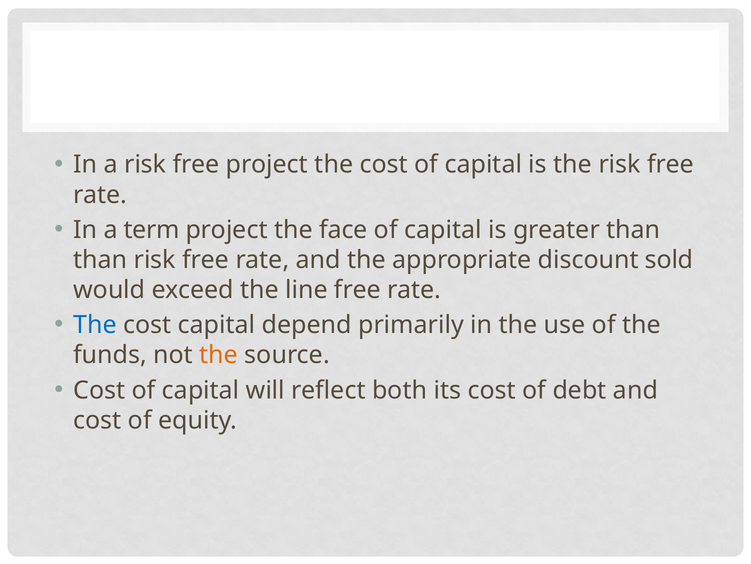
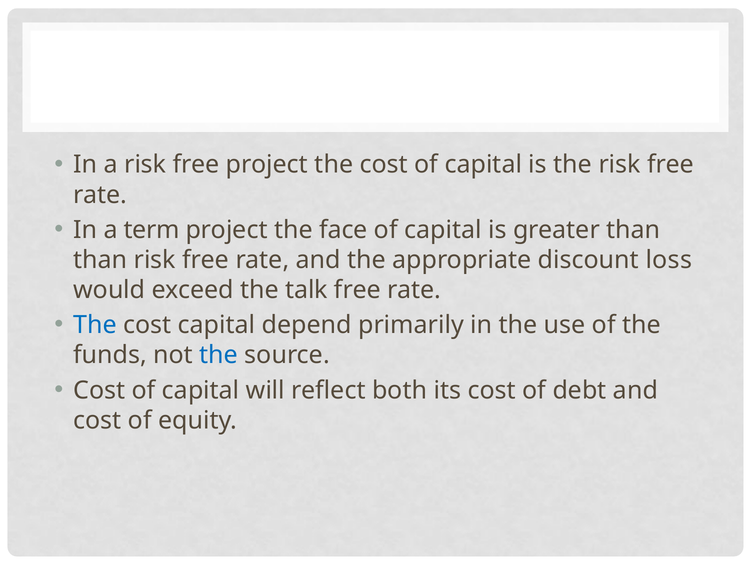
sold: sold -> loss
line: line -> talk
the at (219, 355) colour: orange -> blue
